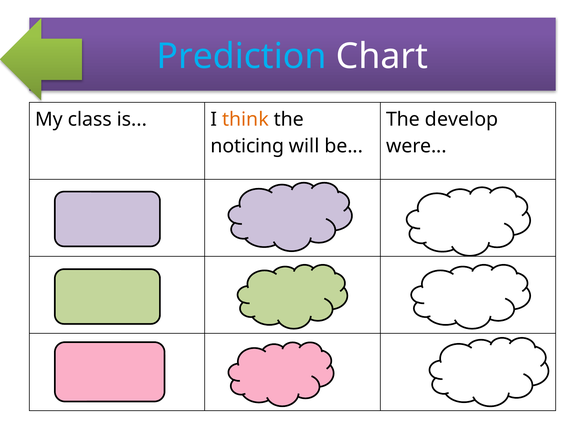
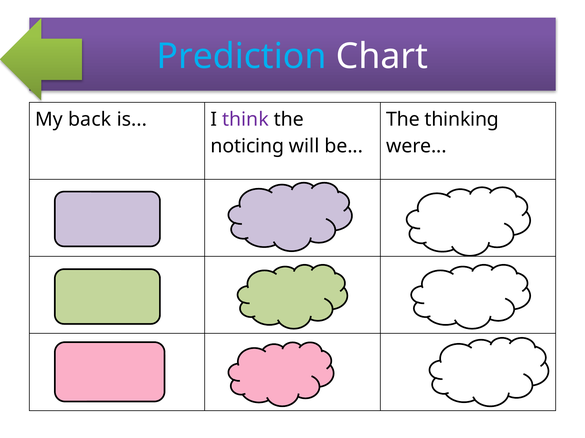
class: class -> back
think colour: orange -> purple
develop: develop -> thinking
